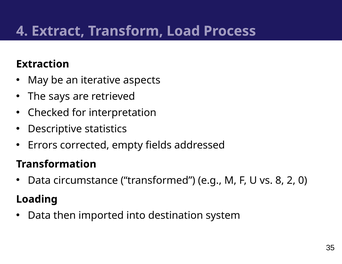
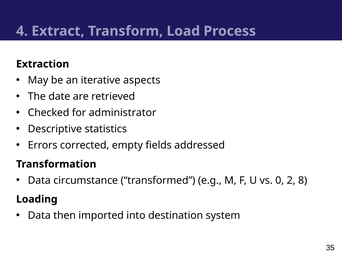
says: says -> date
interpretation: interpretation -> administrator
8: 8 -> 0
0: 0 -> 8
